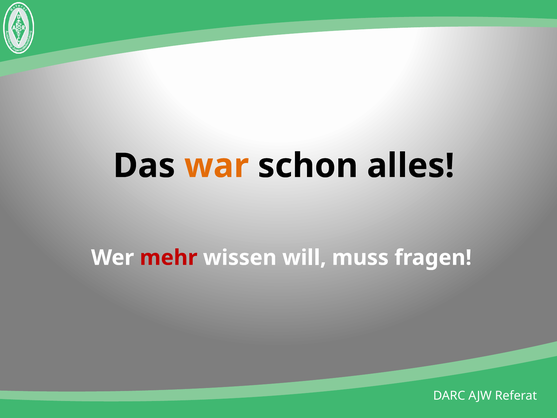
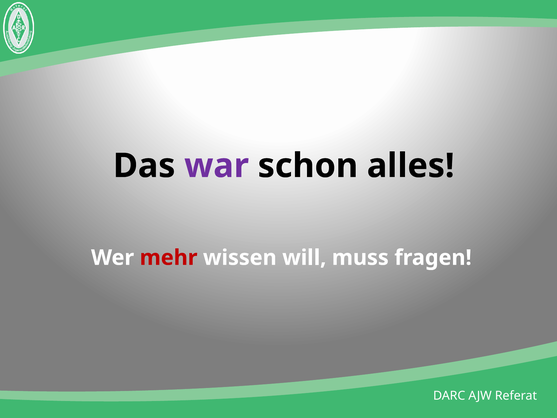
war colour: orange -> purple
